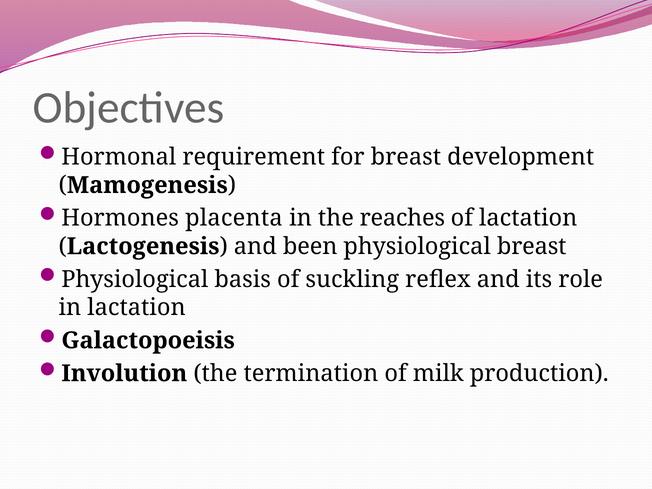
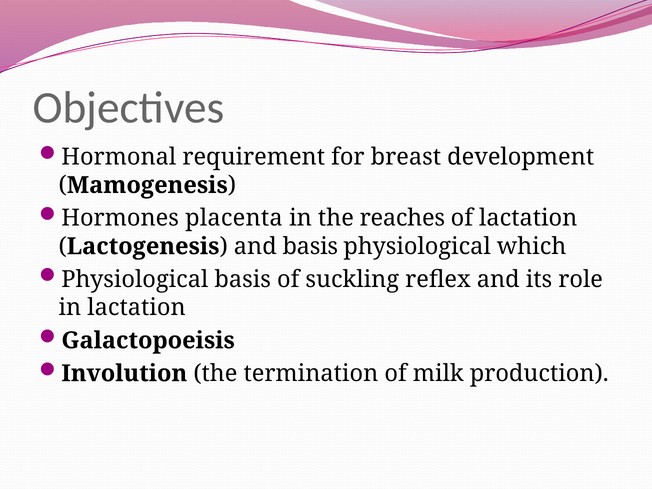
and been: been -> basis
physiological breast: breast -> which
